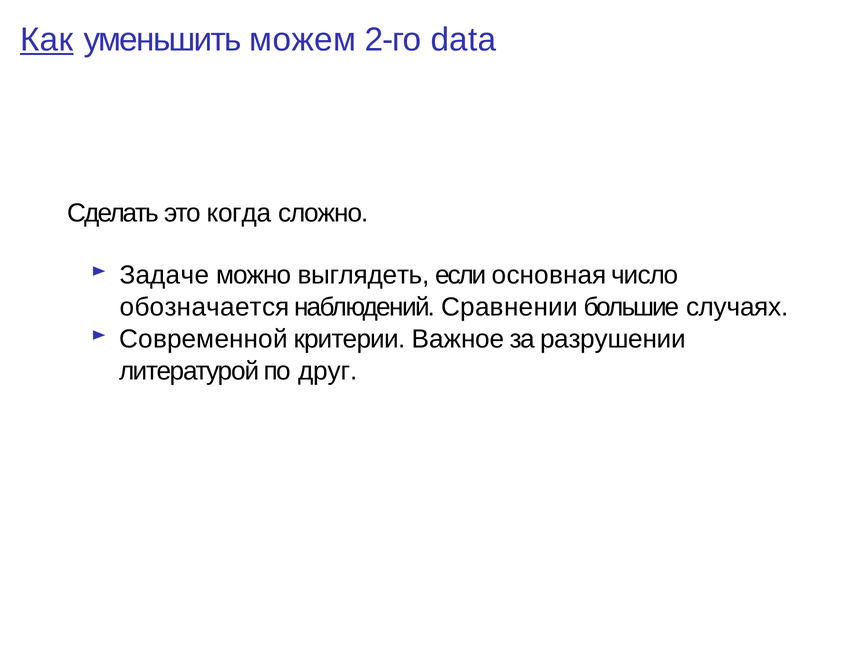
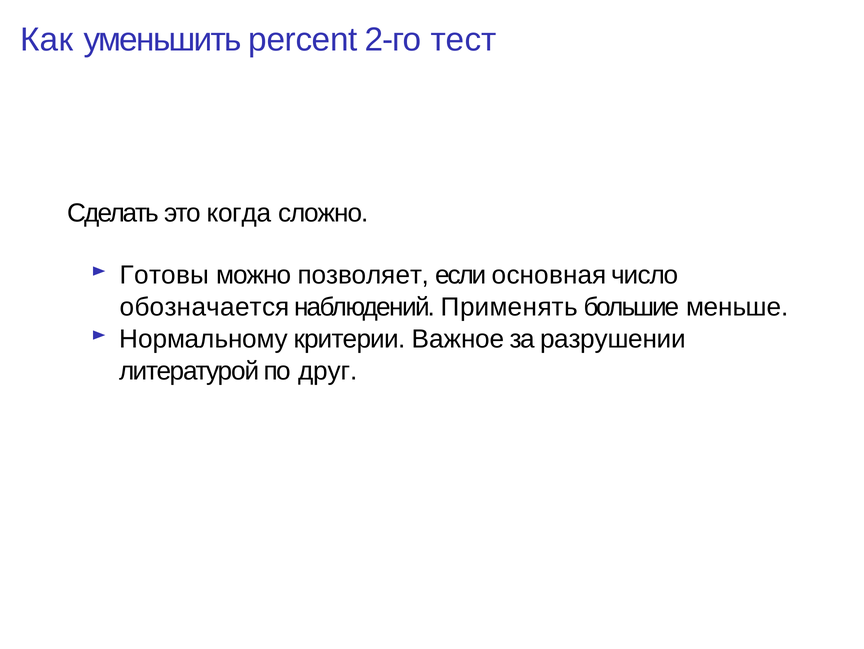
Как underline: present -> none
можем: можем -> percent
data: data -> тест
Задаче: Задаче -> Готовы
выглядеть: выглядеть -> позволяет
Сравнении: Сравнении -> Применять
случаях: случаях -> меньше
Современной: Современной -> Нормальному
